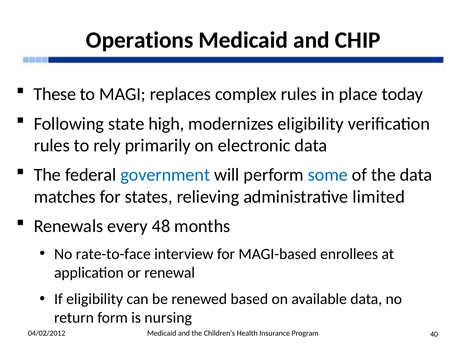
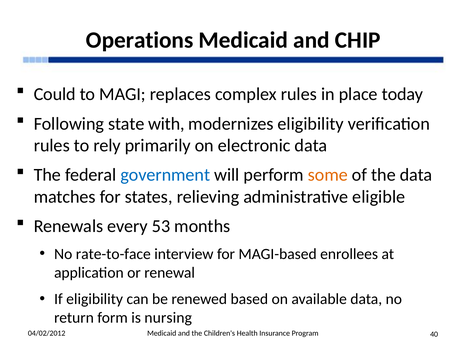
These: These -> Could
high: high -> with
some colour: blue -> orange
limited: limited -> eligible
48: 48 -> 53
